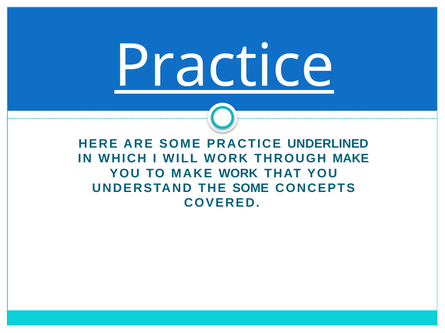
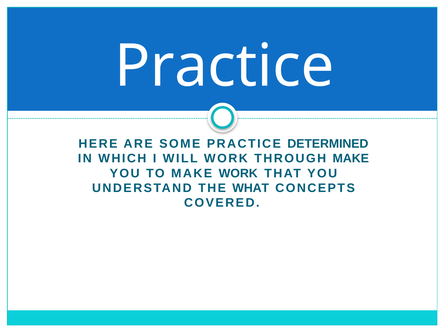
Practice at (224, 66) underline: present -> none
UNDERLINED: UNDERLINED -> DETERMINED
THE SOME: SOME -> WHAT
